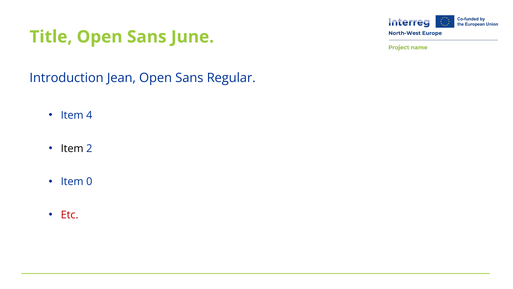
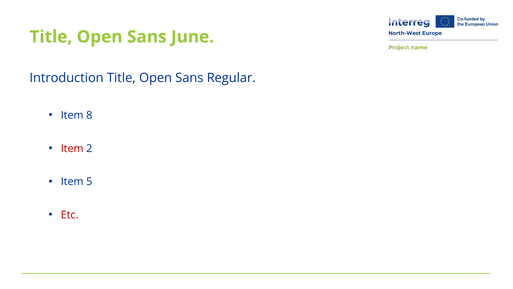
Introduction Jean: Jean -> Title
4: 4 -> 8
Item at (72, 148) colour: black -> red
0: 0 -> 5
